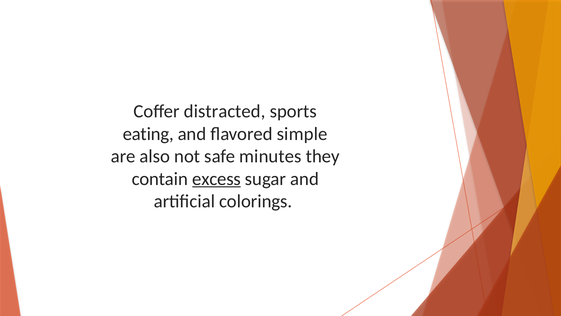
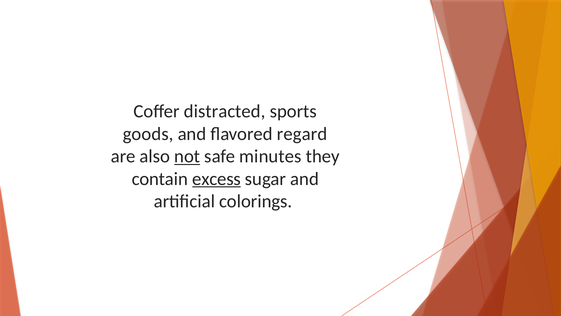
eating: eating -> goods
simple: simple -> regard
not underline: none -> present
